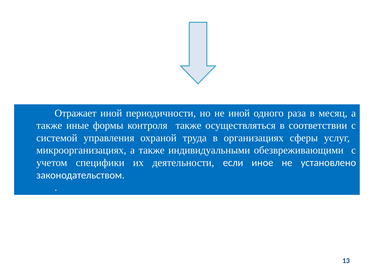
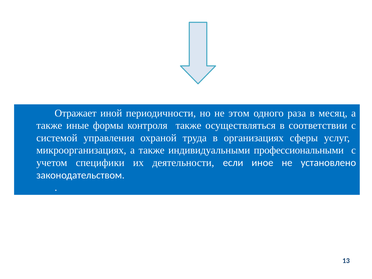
не иной: иной -> этом
обезвреживающими: обезвреживающими -> профессиональными
